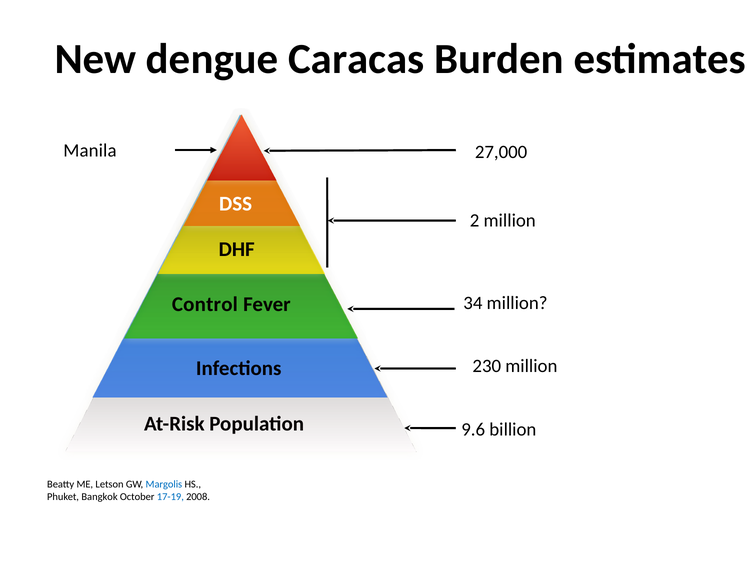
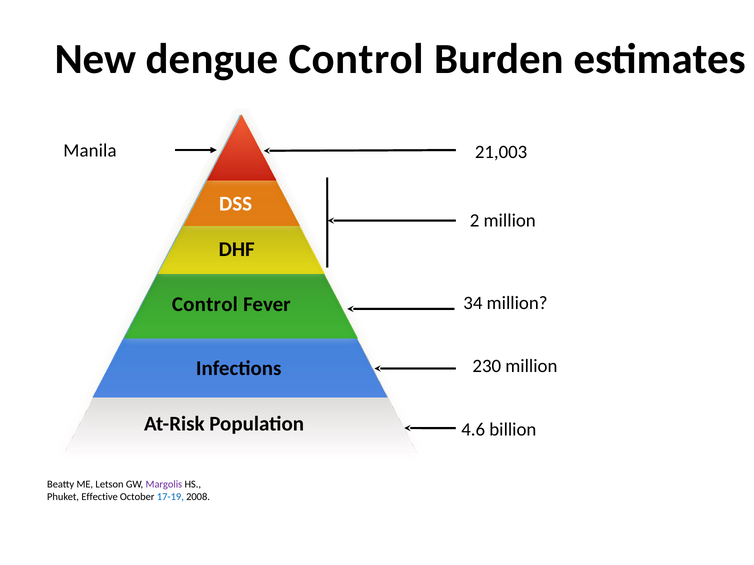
dengue Caracas: Caracas -> Control
27,000: 27,000 -> 21,003
9.6: 9.6 -> 4.6
Margolis colour: blue -> purple
Bangkok: Bangkok -> Effective
